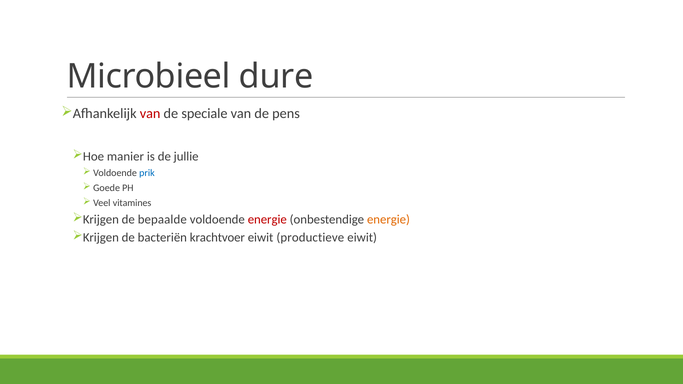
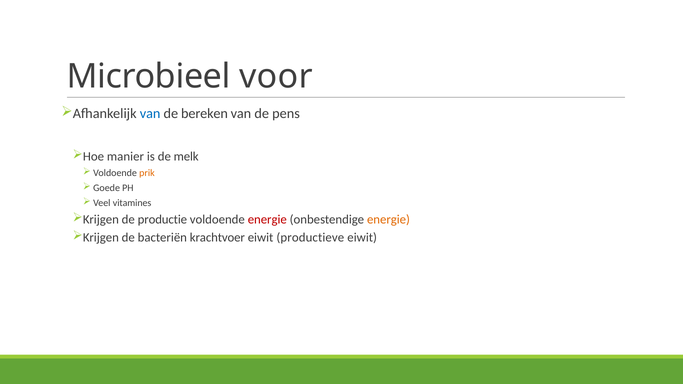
dure: dure -> voor
van at (150, 114) colour: red -> blue
speciale: speciale -> bereken
jullie: jullie -> melk
prik colour: blue -> orange
bepaalde: bepaalde -> productie
